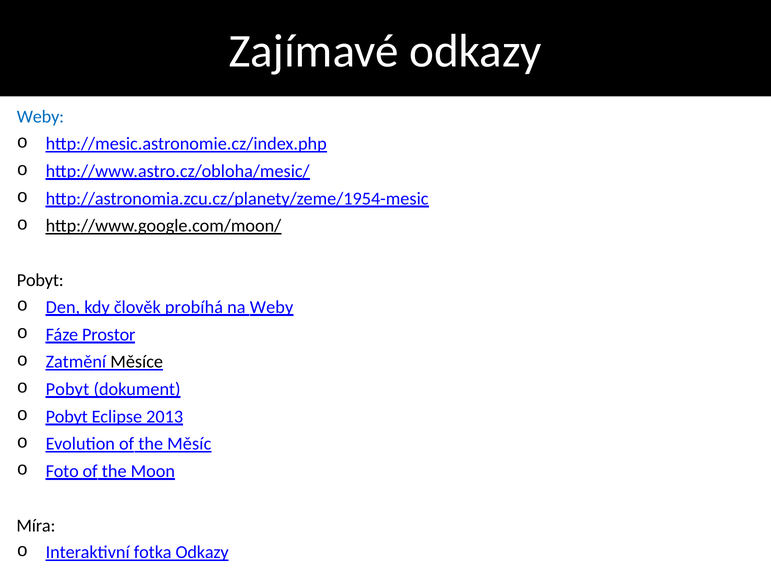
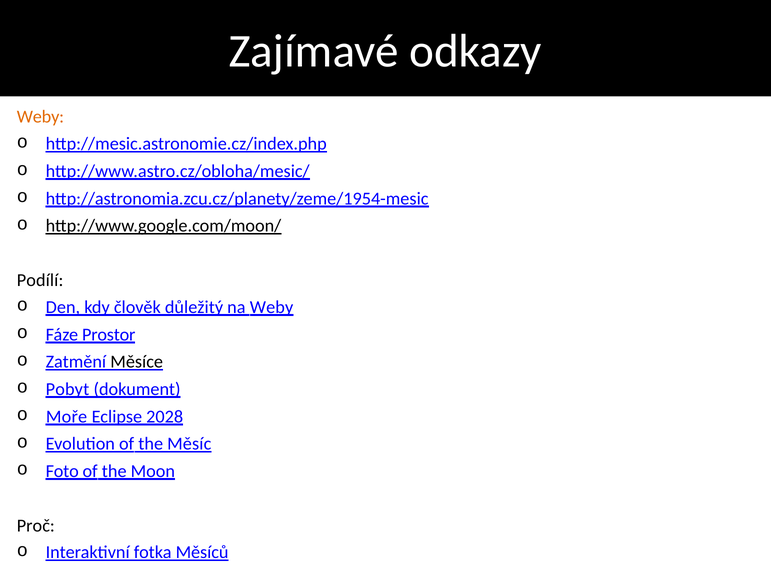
Weby at (40, 117) colour: blue -> orange
Pobyt at (40, 280): Pobyt -> Podílí
probíhá: probíhá -> důležitý
Pobyt at (67, 417): Pobyt -> Moře
2013: 2013 -> 2028
Míra: Míra -> Proč
fotka Odkazy: Odkazy -> Měsíců
